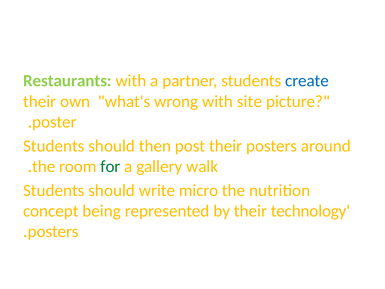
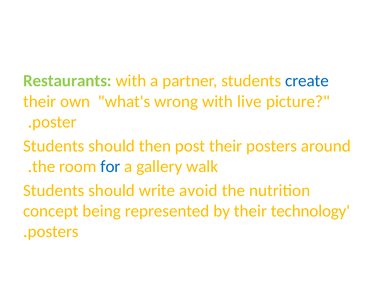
site: site -> live
for colour: green -> blue
micro: micro -> avoid
